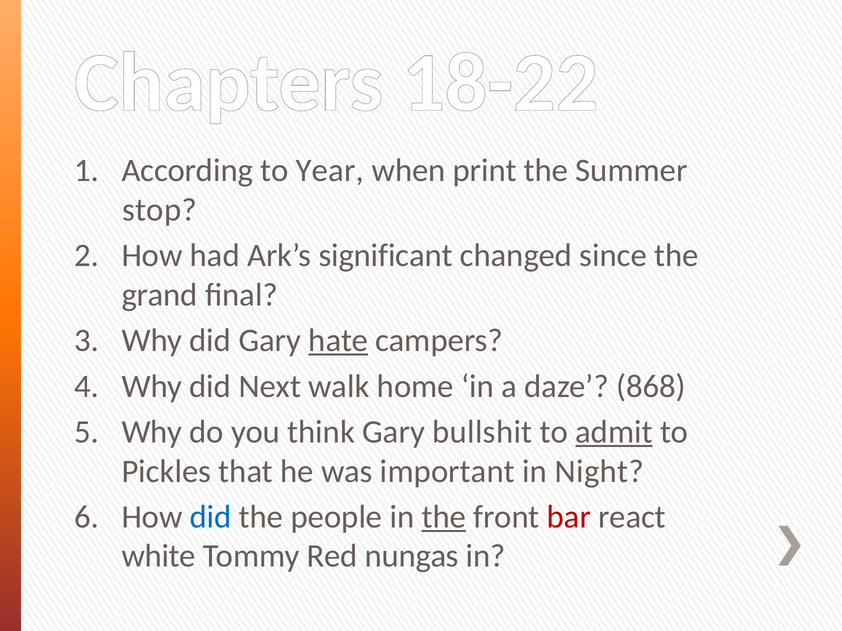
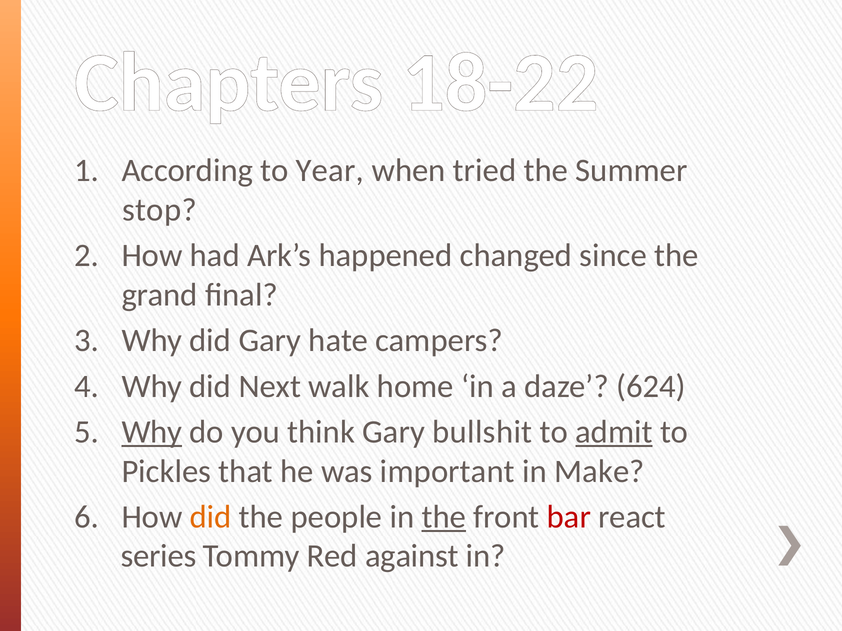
print: print -> tried
significant: significant -> happened
hate underline: present -> none
868: 868 -> 624
Why at (152, 432) underline: none -> present
Night: Night -> Make
did at (211, 517) colour: blue -> orange
white: white -> series
nungas: nungas -> against
